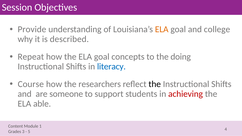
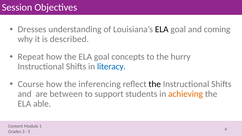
Provide: Provide -> Dresses
ELA at (162, 29) colour: orange -> black
college: college -> coming
doing: doing -> hurry
researchers: researchers -> inferencing
someone: someone -> between
achieving colour: red -> orange
